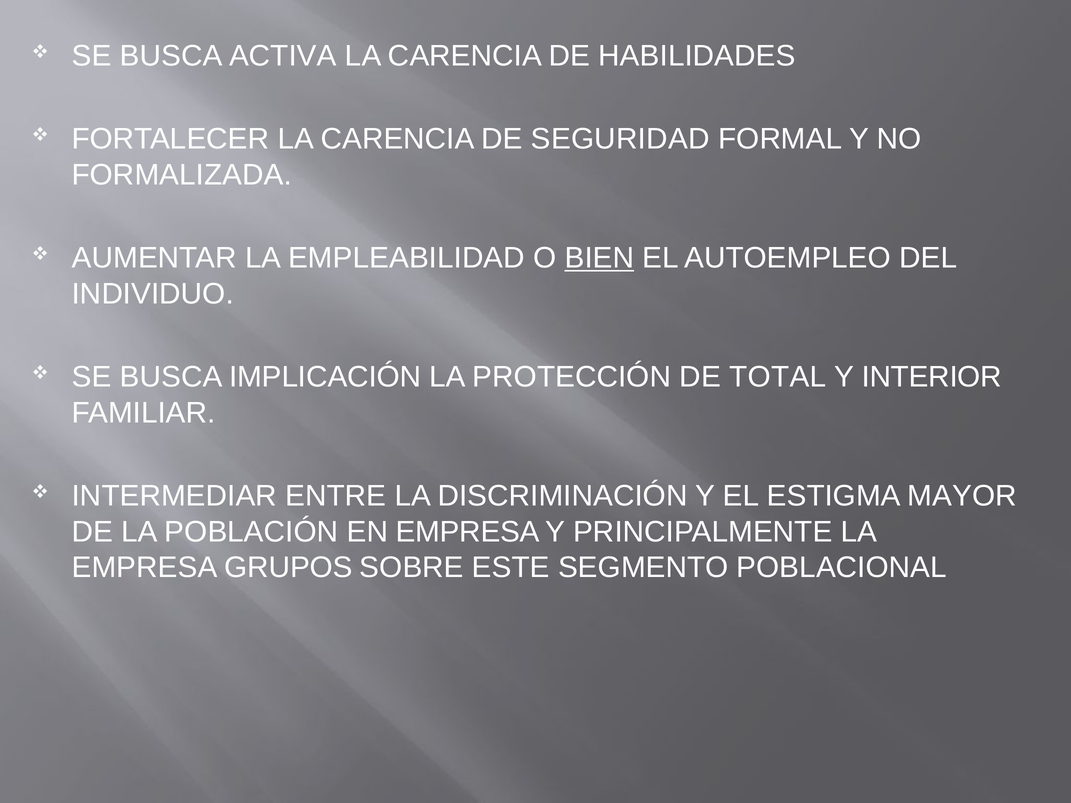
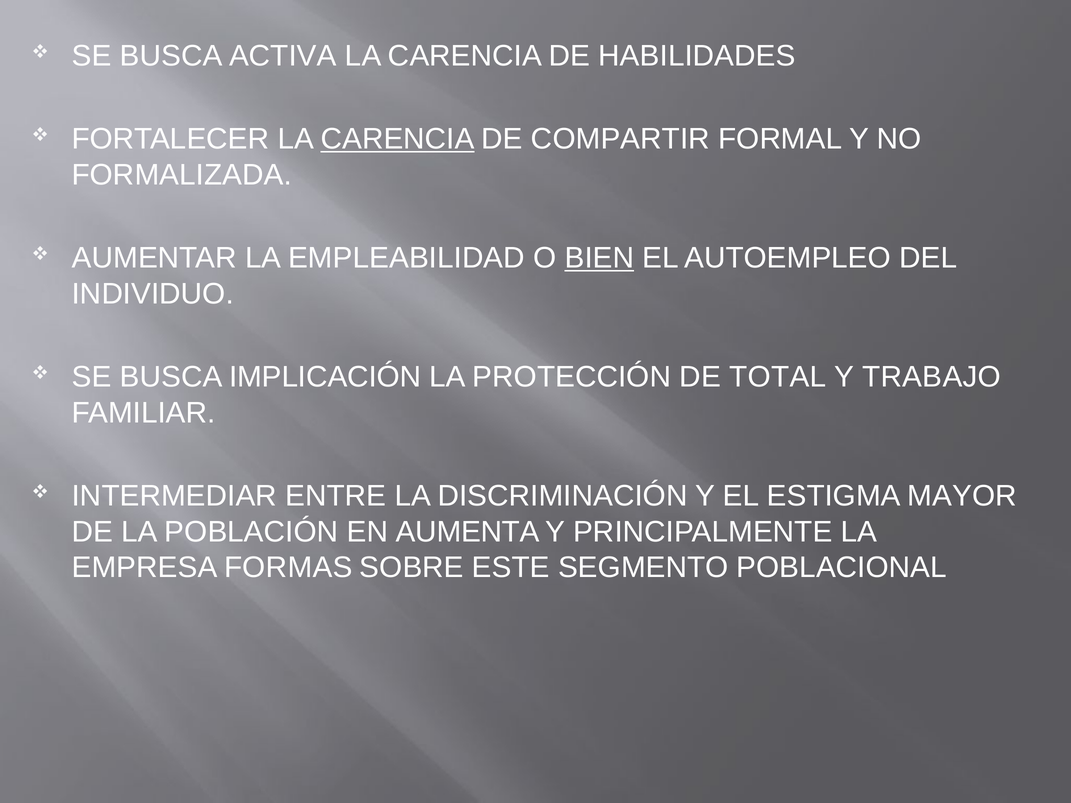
CARENCIA at (398, 139) underline: none -> present
SEGURIDAD: SEGURIDAD -> COMPARTIR
INTERIOR: INTERIOR -> TRABAJO
EN EMPRESA: EMPRESA -> AUMENTA
GRUPOS: GRUPOS -> FORMAS
